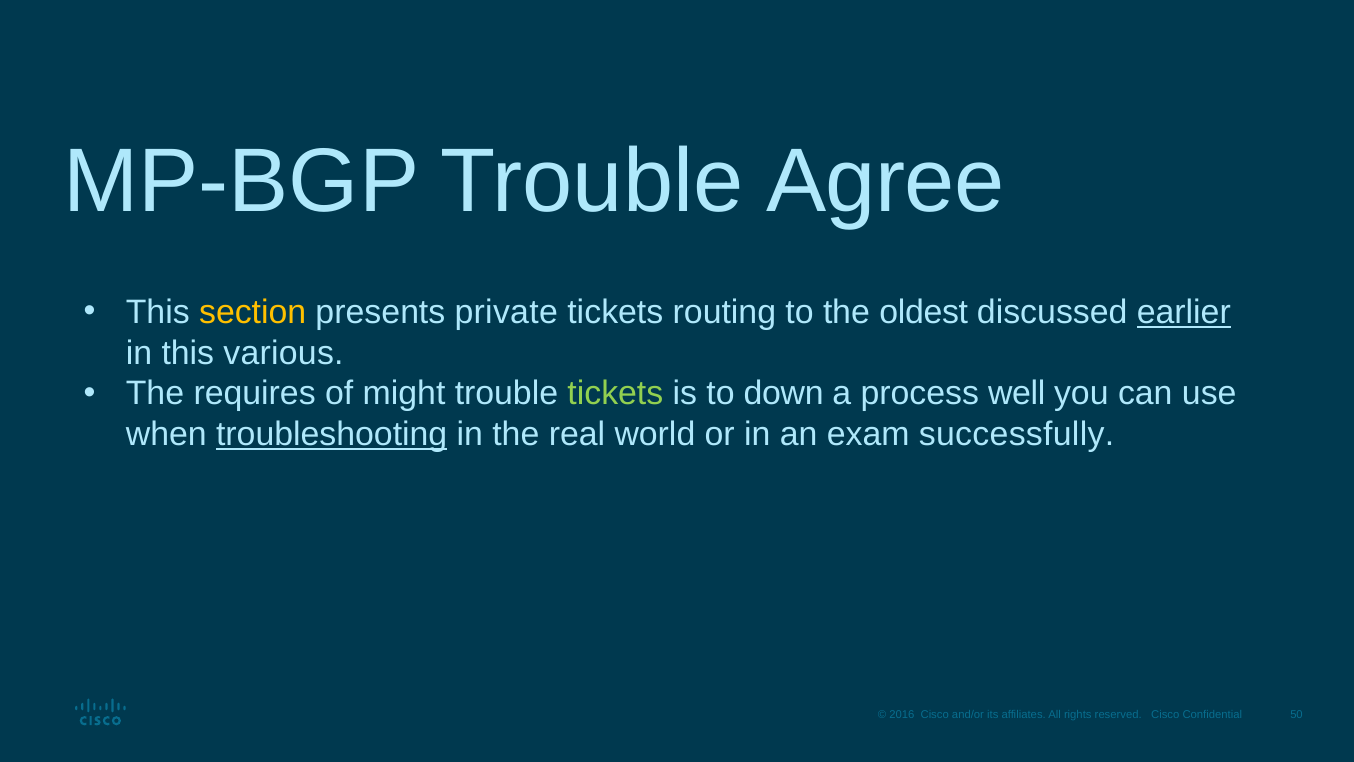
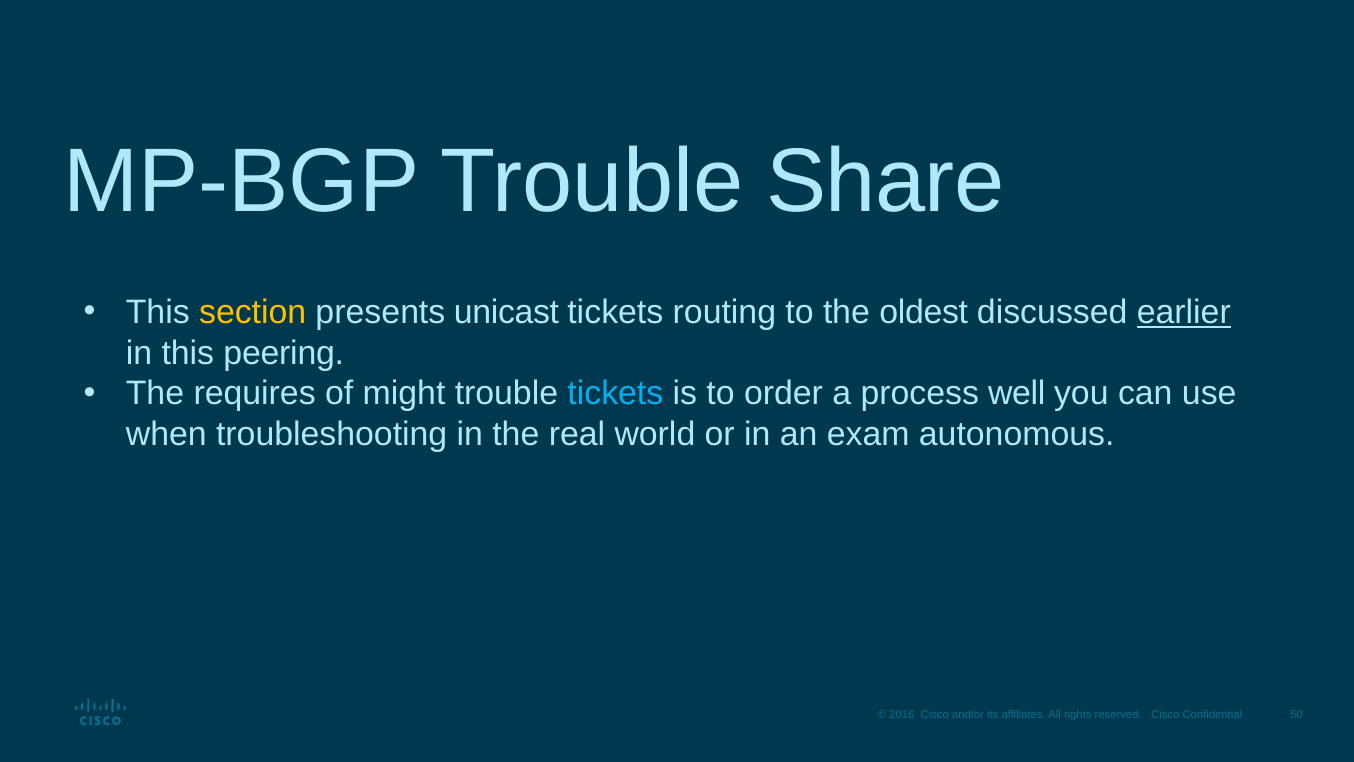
Agree: Agree -> Share
private: private -> unicast
various: various -> peering
tickets at (615, 394) colour: light green -> light blue
down: down -> order
troubleshooting underline: present -> none
successfully: successfully -> autonomous
